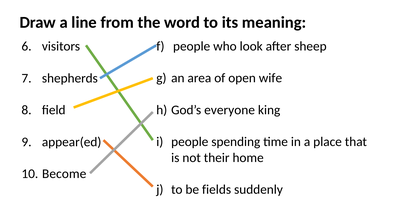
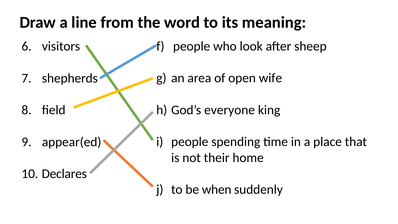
Become: Become -> Declares
fields: fields -> when
